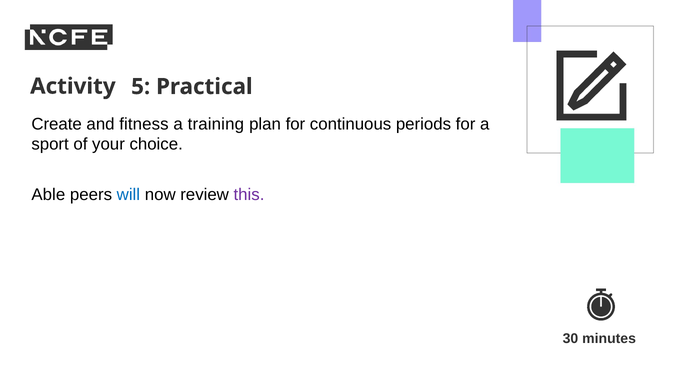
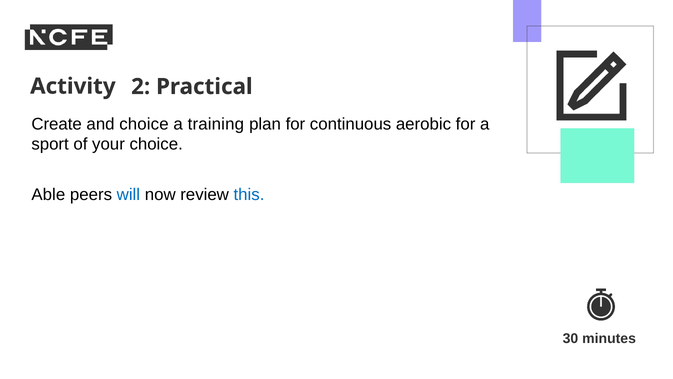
5: 5 -> 2
and fitness: fitness -> choice
periods: periods -> aerobic
this colour: purple -> blue
